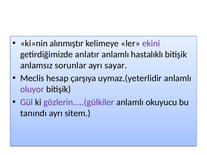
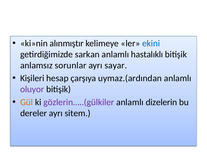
ekini colour: purple -> blue
anlatır: anlatır -> sarkan
Meclis: Meclis -> Kişileri
uymaz.(yeterlidir: uymaz.(yeterlidir -> uymaz.(ardından
Gül colour: purple -> orange
okuyucu: okuyucu -> dizelerin
tanındı: tanındı -> dereler
